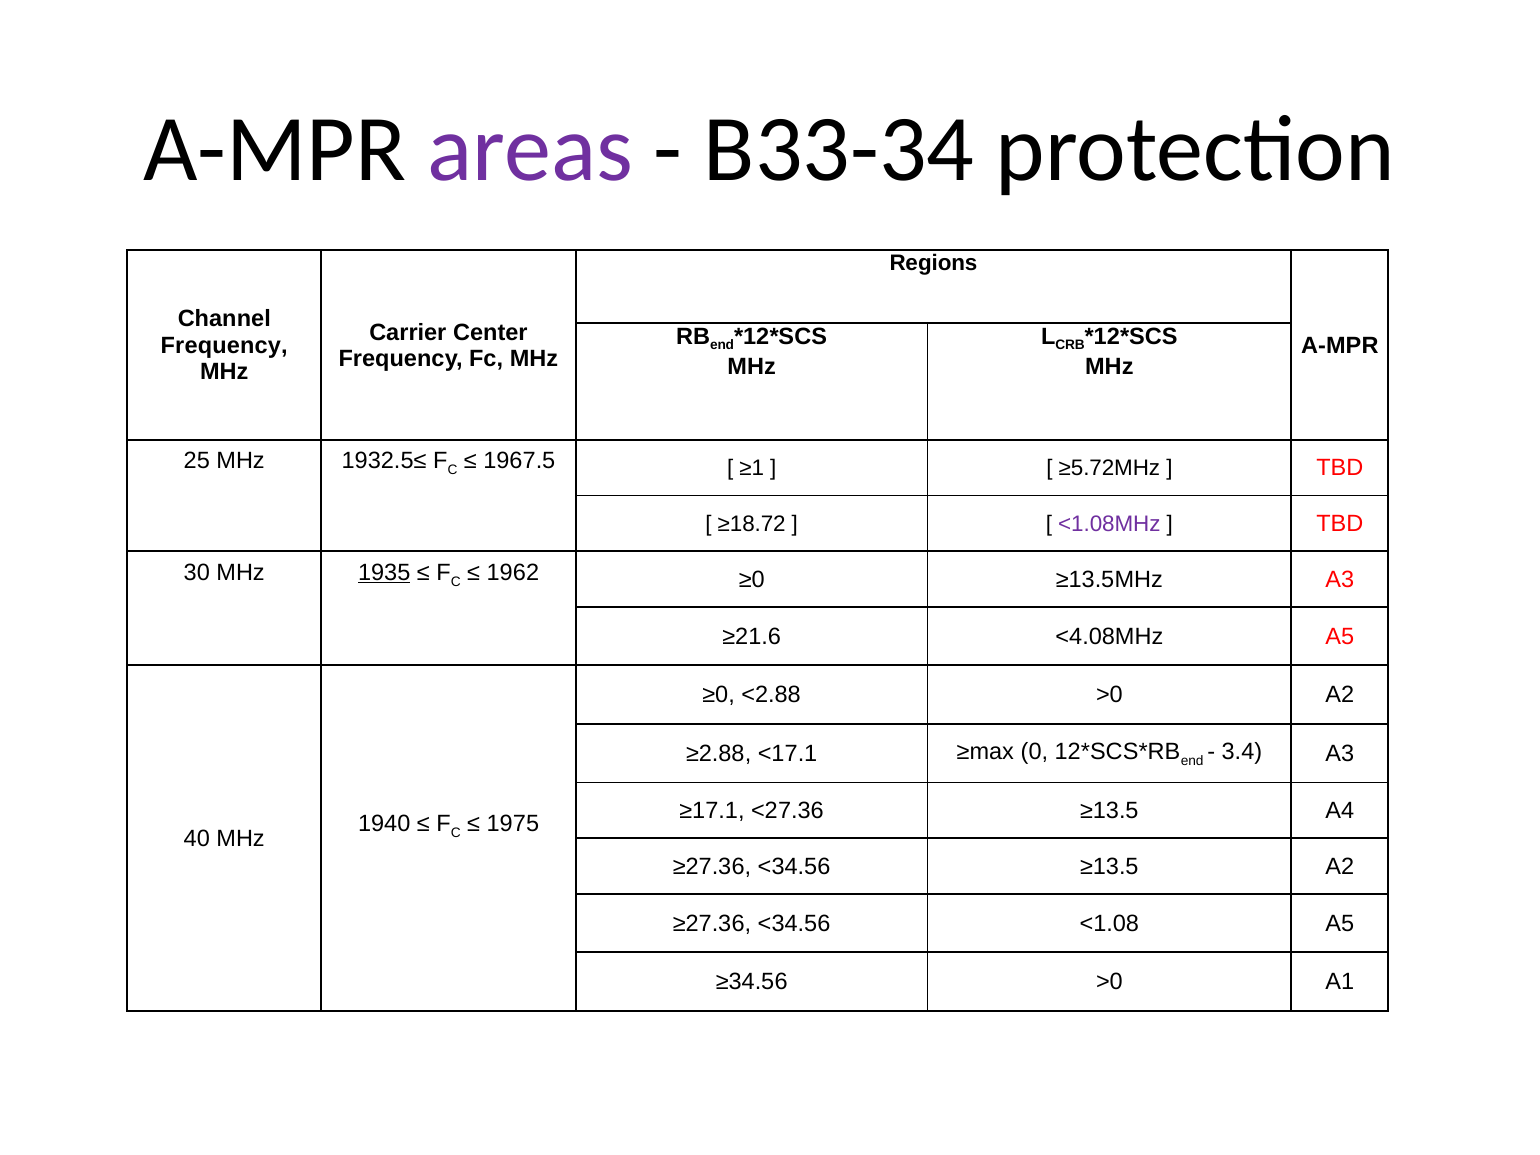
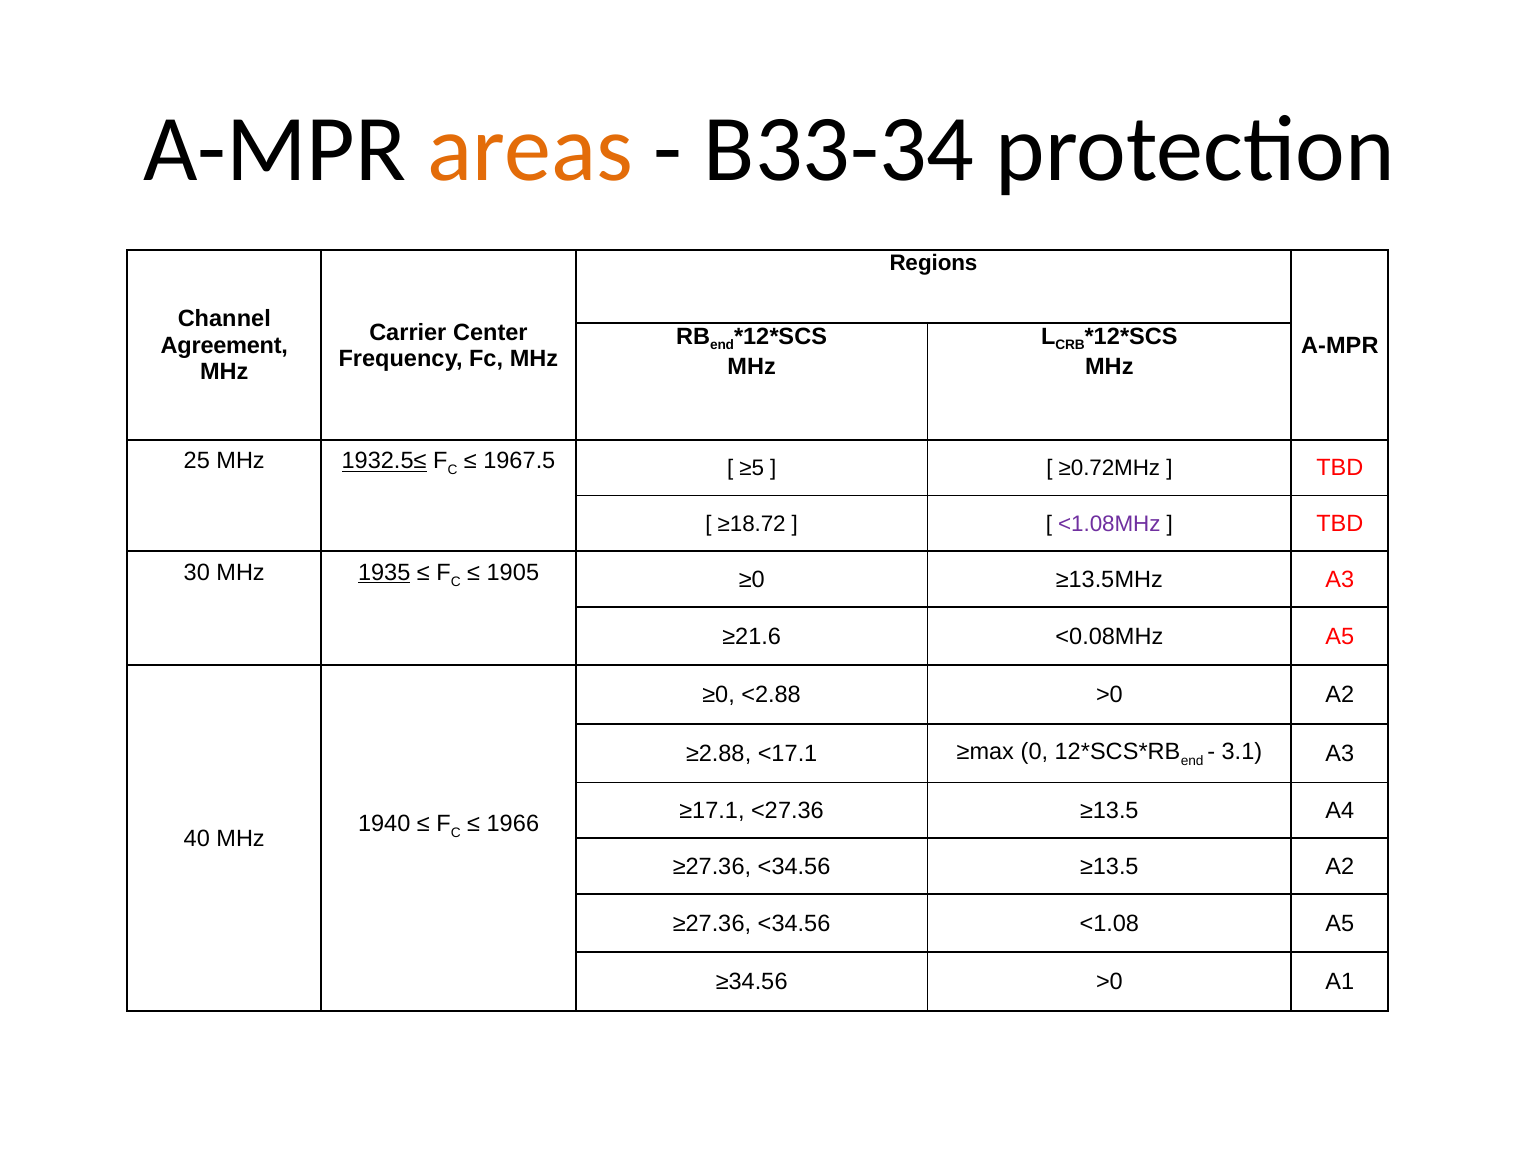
areas colour: purple -> orange
Frequency at (224, 345): Frequency -> Agreement
1932.5≤ underline: none -> present
≥1: ≥1 -> ≥5
≥5.72MHz: ≥5.72MHz -> ≥0.72MHz
1962: 1962 -> 1905
<4.08MHz: <4.08MHz -> <0.08MHz
3.4: 3.4 -> 3.1
1975: 1975 -> 1966
